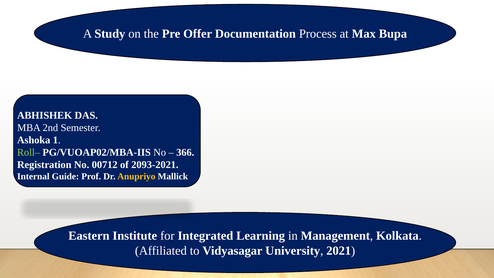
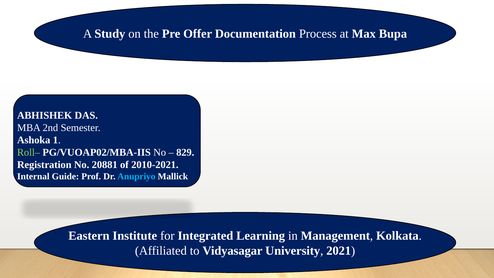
366: 366 -> 829
00712: 00712 -> 20881
2093-2021: 2093-2021 -> 2010-2021
Anupriyo colour: yellow -> light blue
